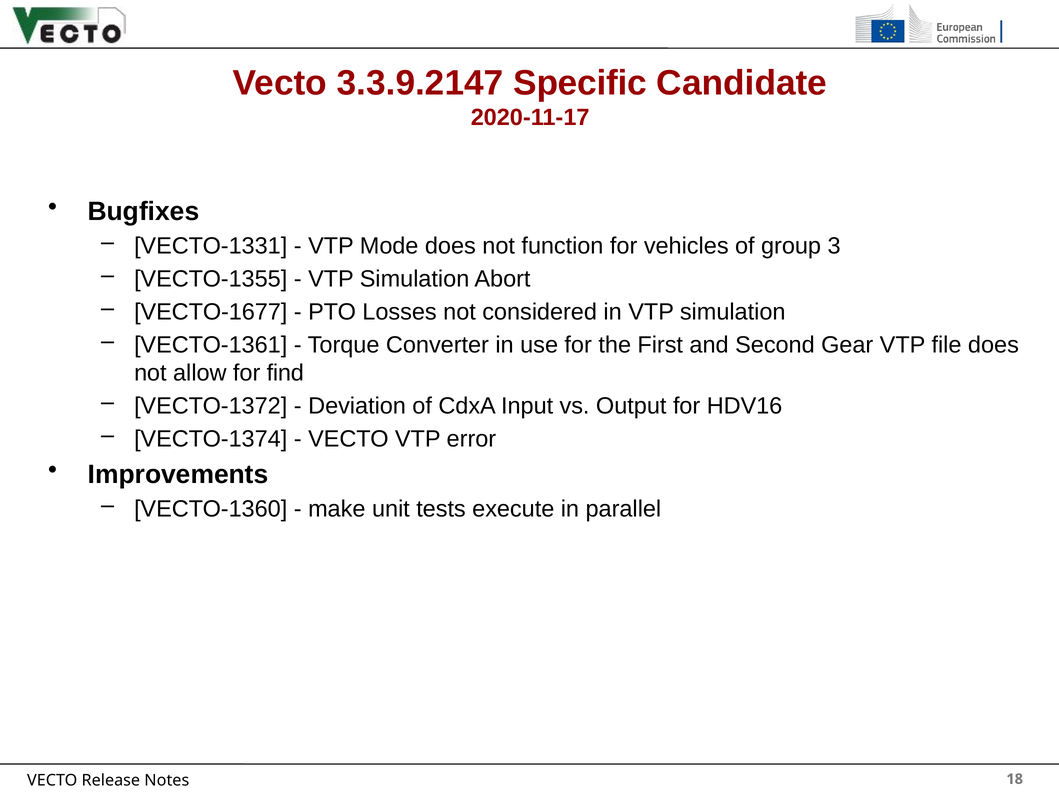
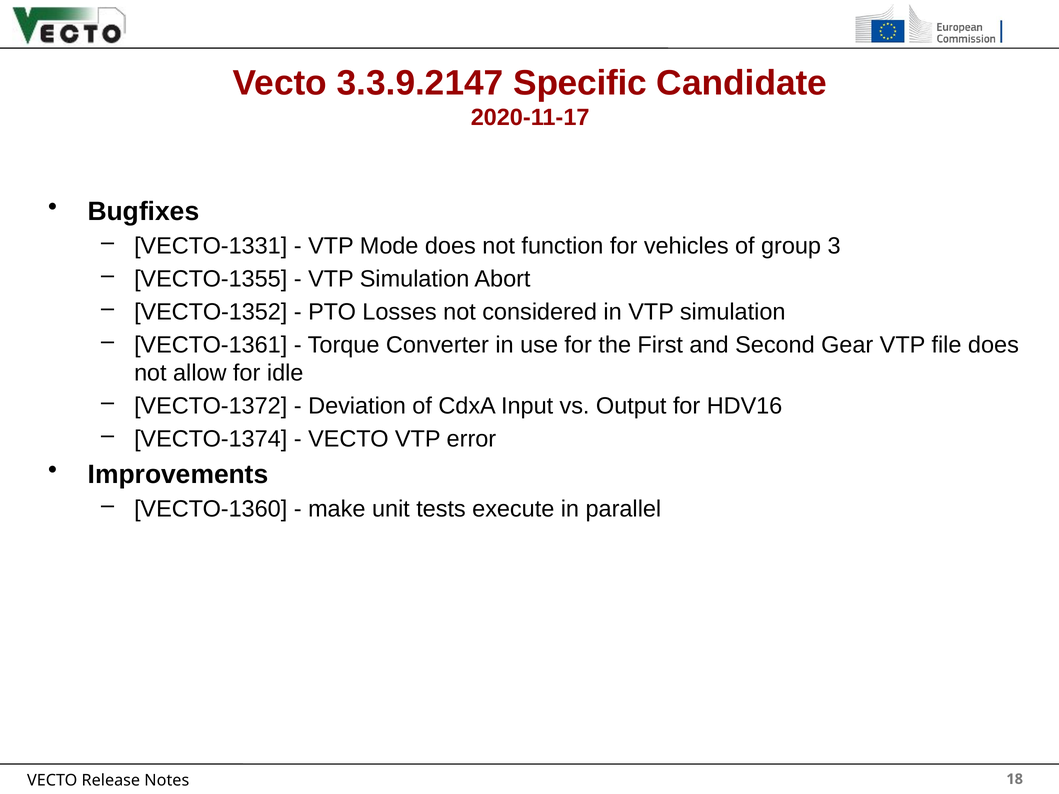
VECTO-1677: VECTO-1677 -> VECTO-1352
find: find -> idle
